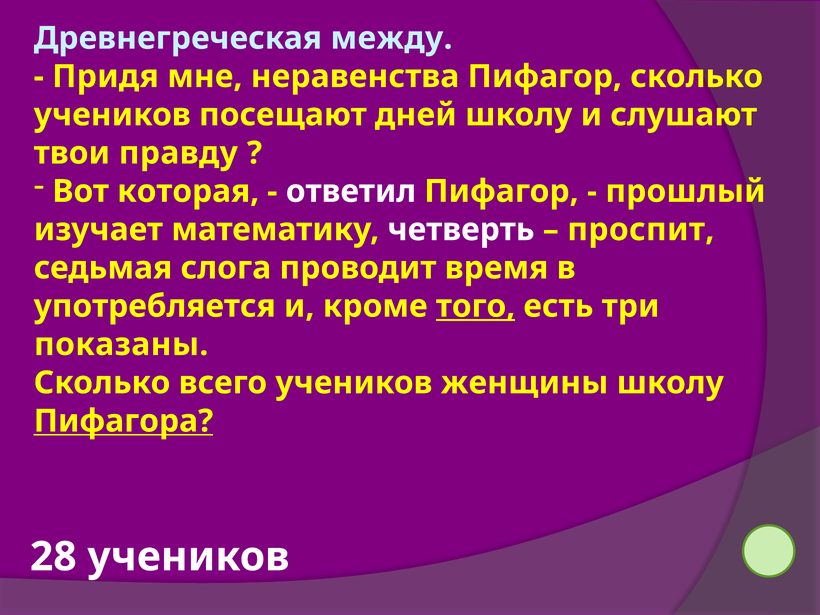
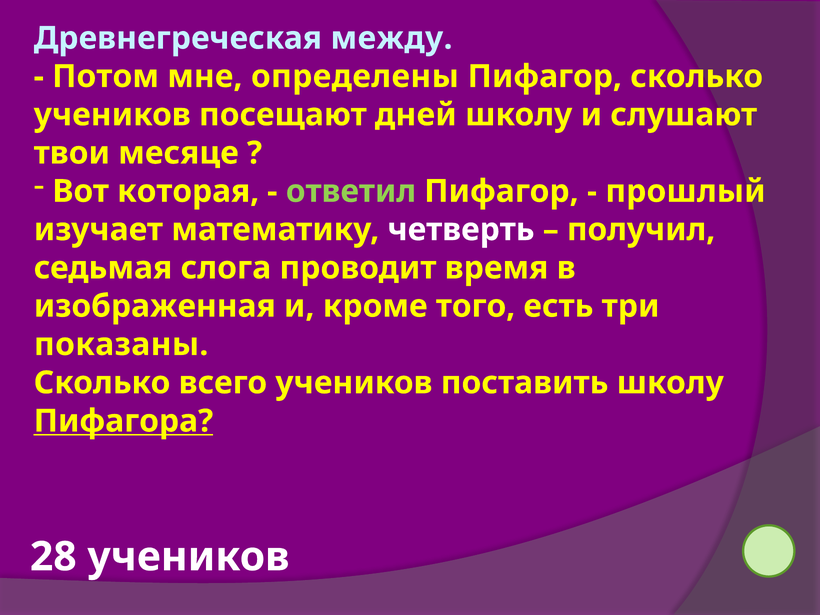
Придя: Придя -> Потом
неравенства: неравенства -> определены
правду: правду -> месяце
ответил colour: white -> light green
проспит: проспит -> получил
употребляется: употребляется -> изображенная
того underline: present -> none
женщины: женщины -> поставить
